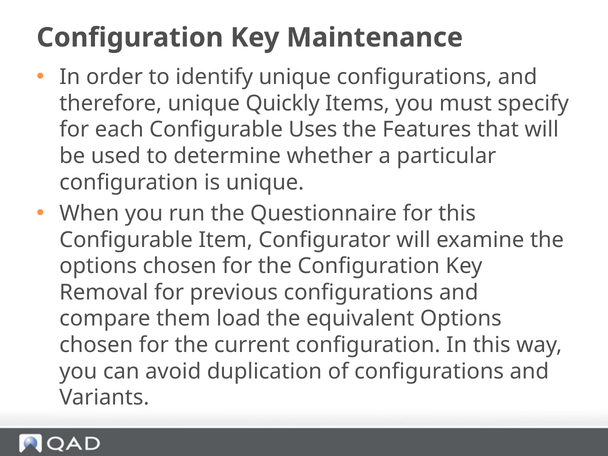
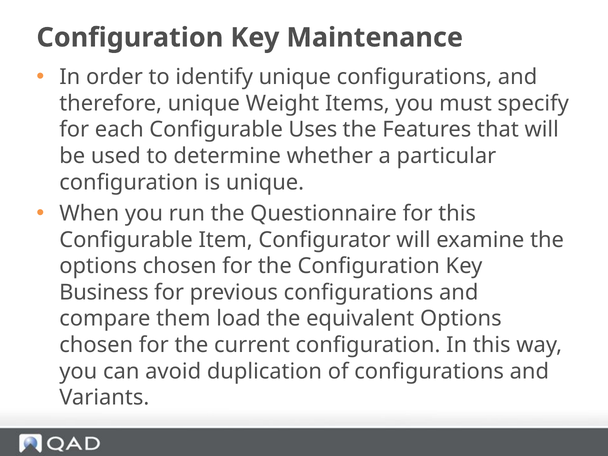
Quickly: Quickly -> Weight
Removal: Removal -> Business
